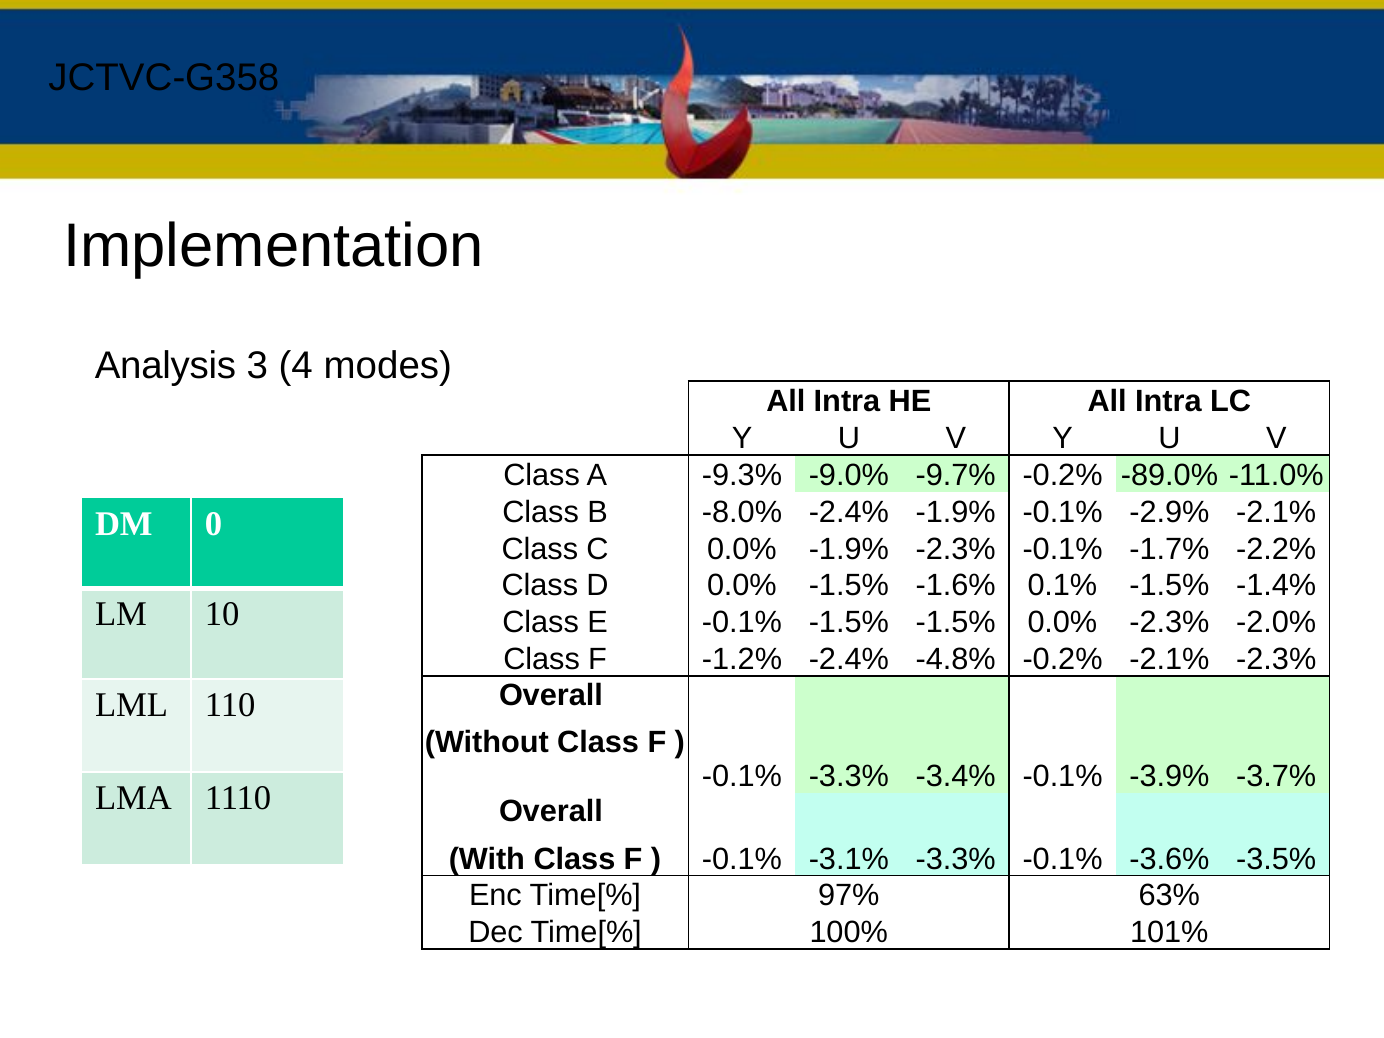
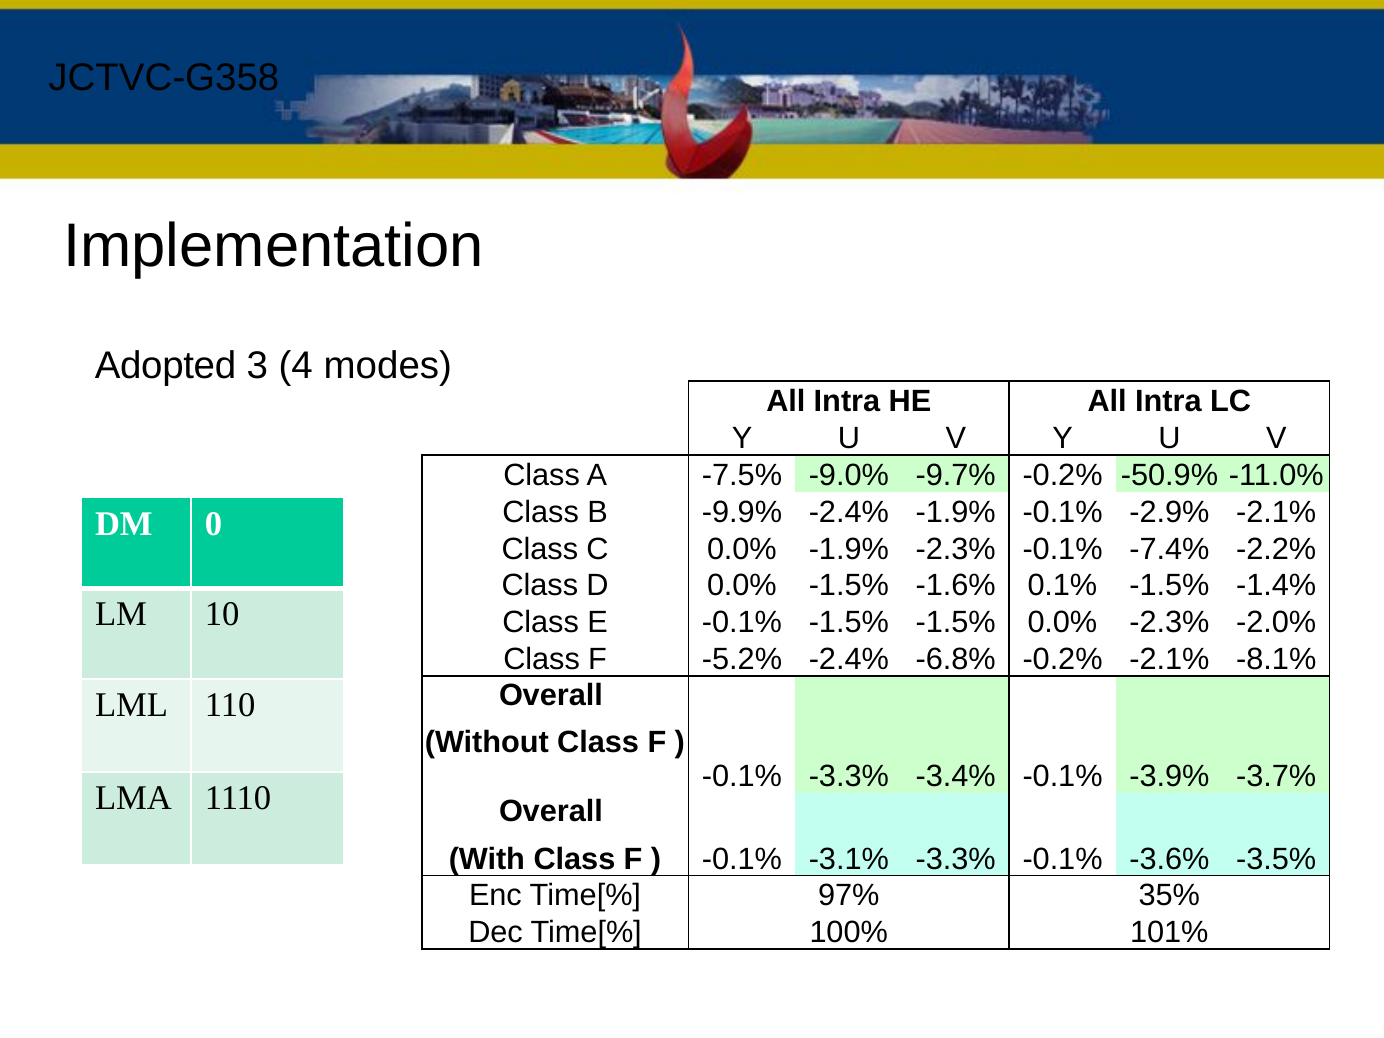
Analysis: Analysis -> Adopted
-9.3%: -9.3% -> -7.5%
-89.0%: -89.0% -> -50.9%
-8.0%: -8.0% -> -9.9%
-1.7%: -1.7% -> -7.4%
-1.2%: -1.2% -> -5.2%
-4.8%: -4.8% -> -6.8%
-2.1% -2.3%: -2.3% -> -8.1%
63%: 63% -> 35%
